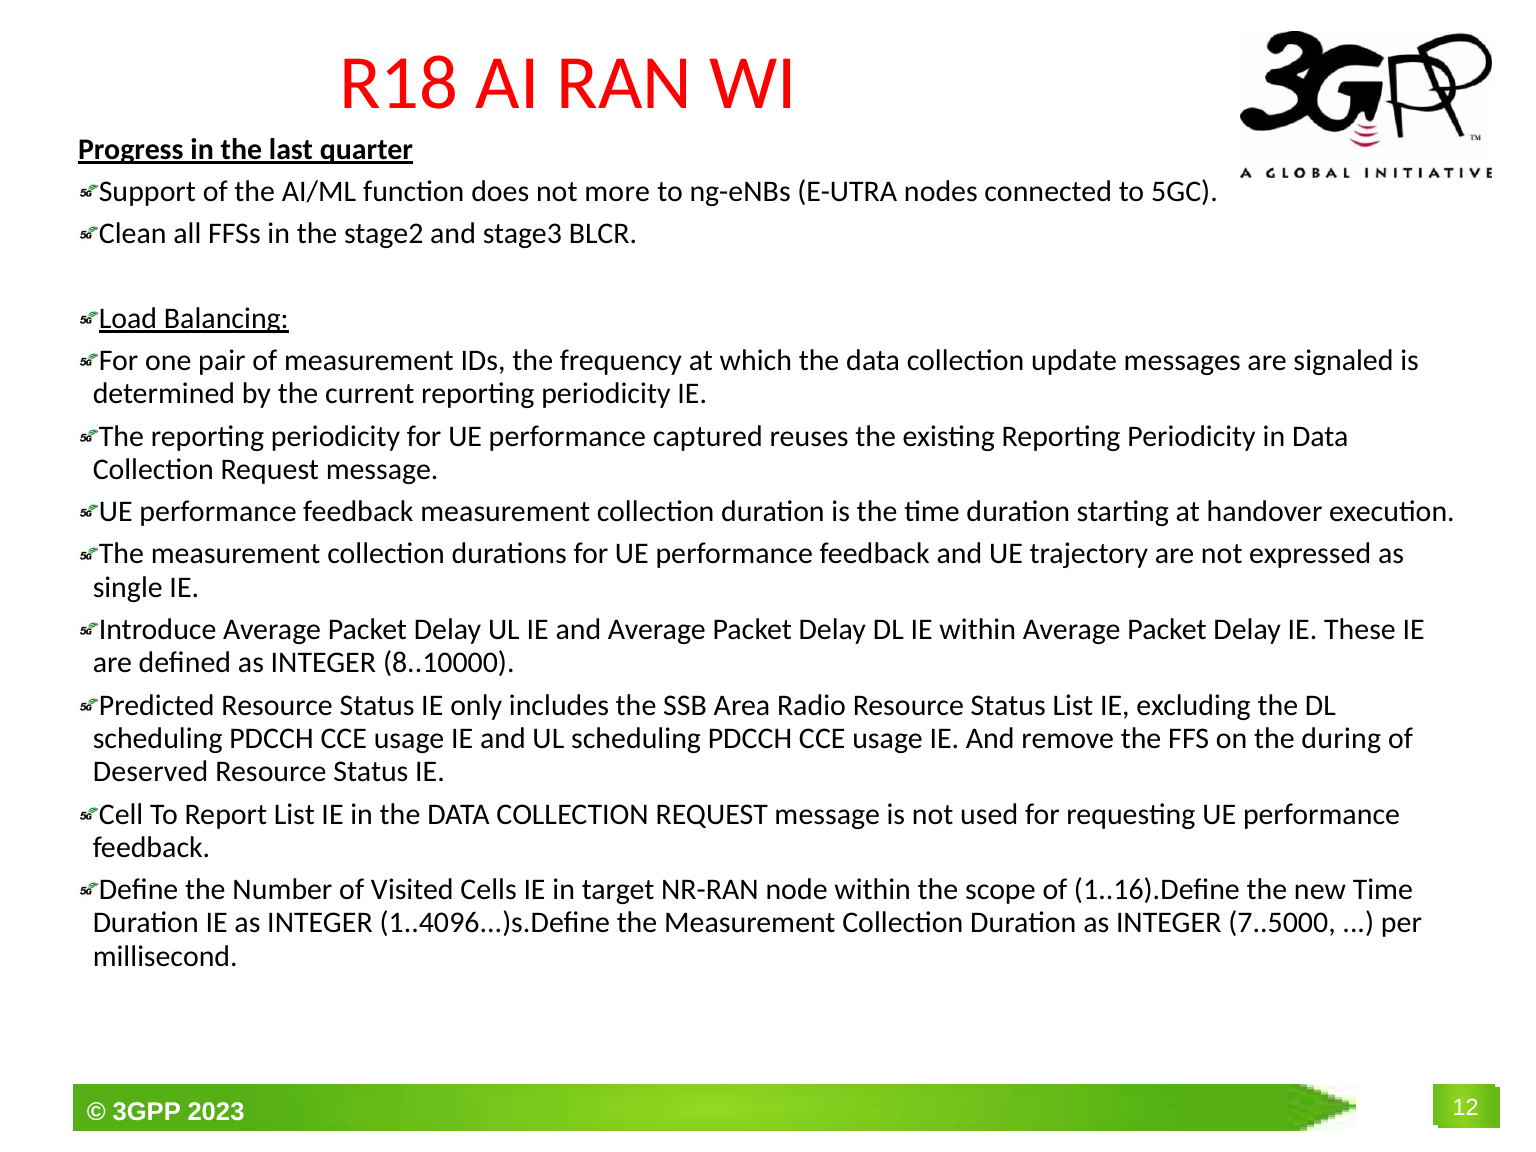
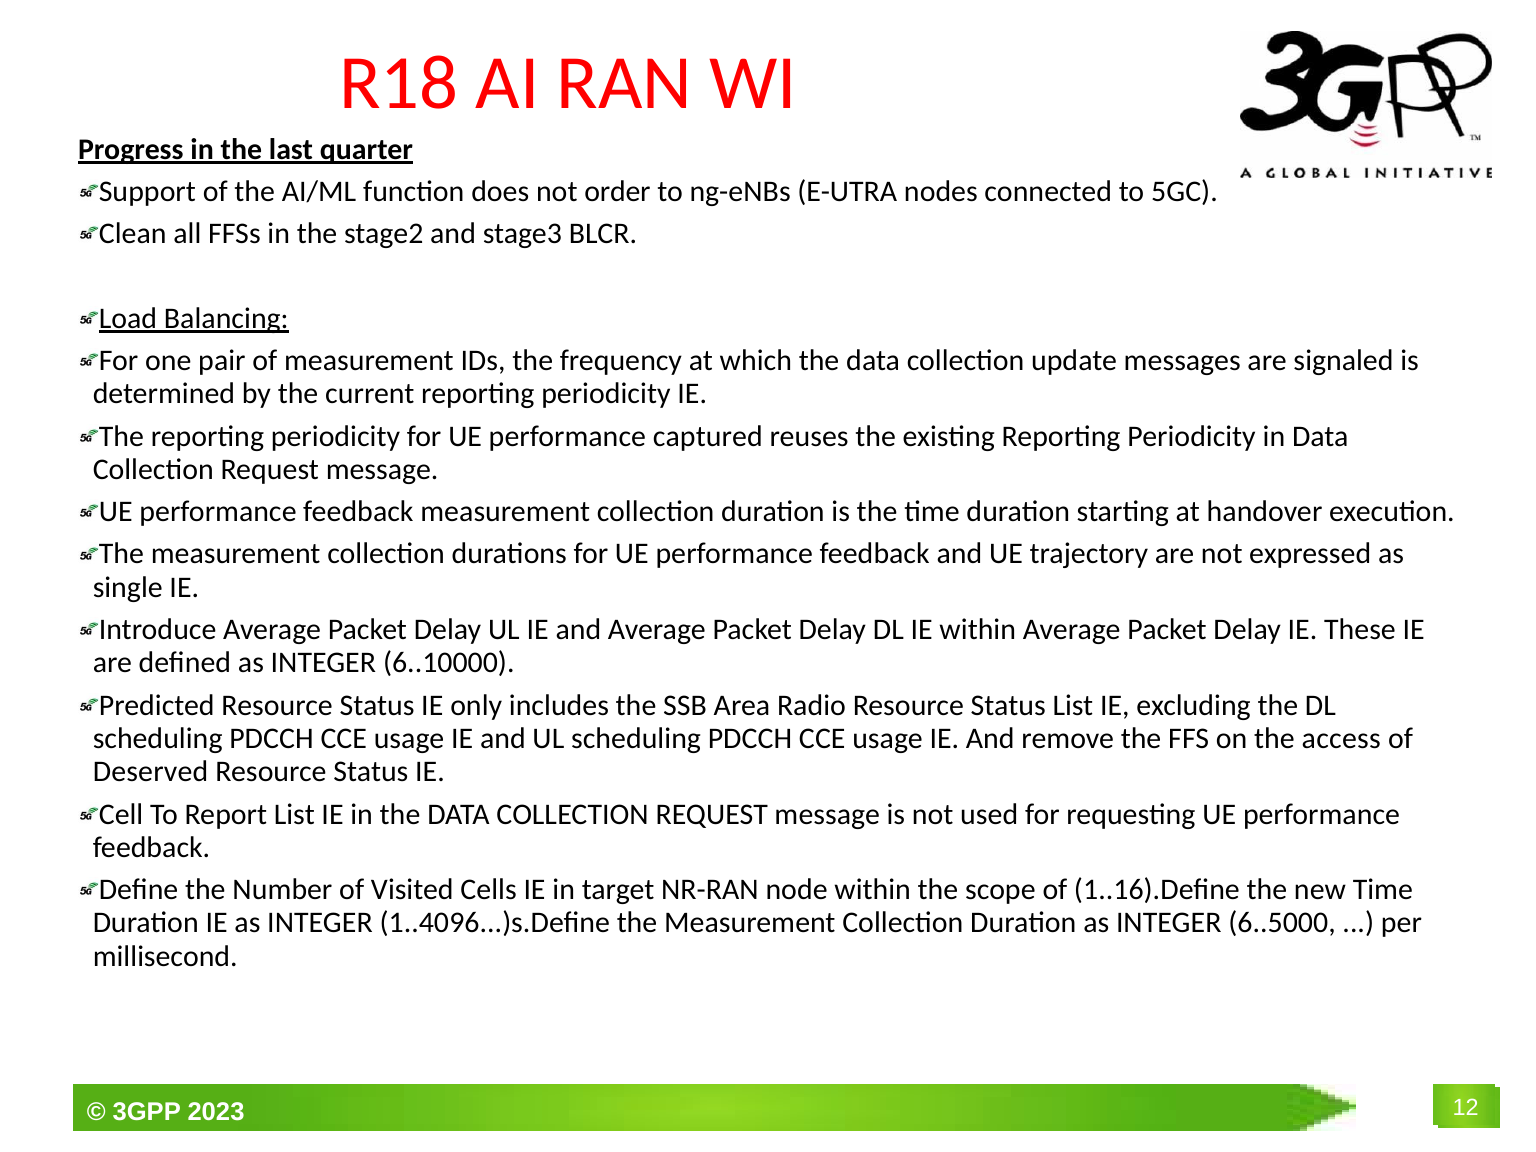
more: more -> order
8..10000: 8..10000 -> 6..10000
during: during -> access
7..5000: 7..5000 -> 6..5000
